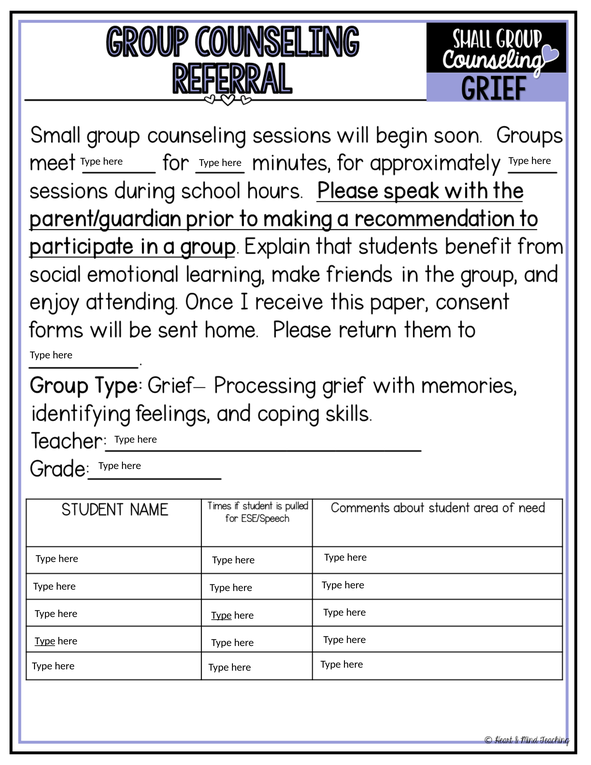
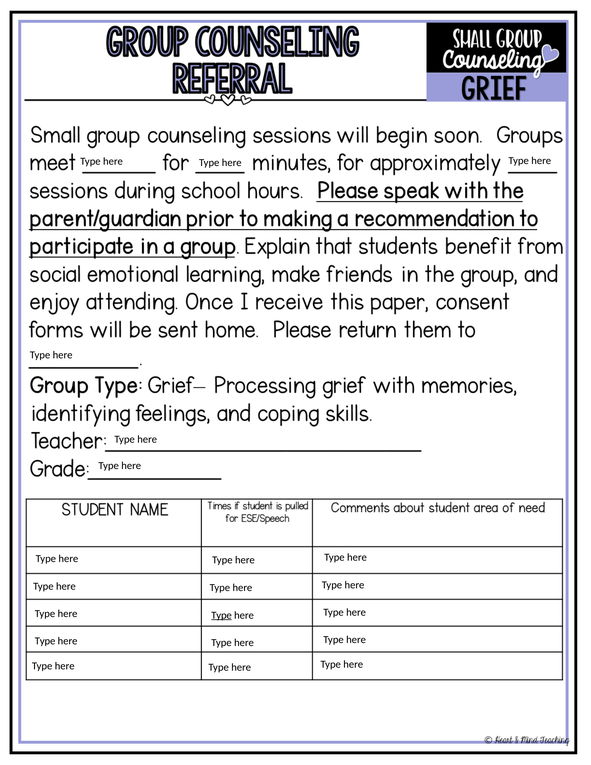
Type at (45, 641) underline: present -> none
